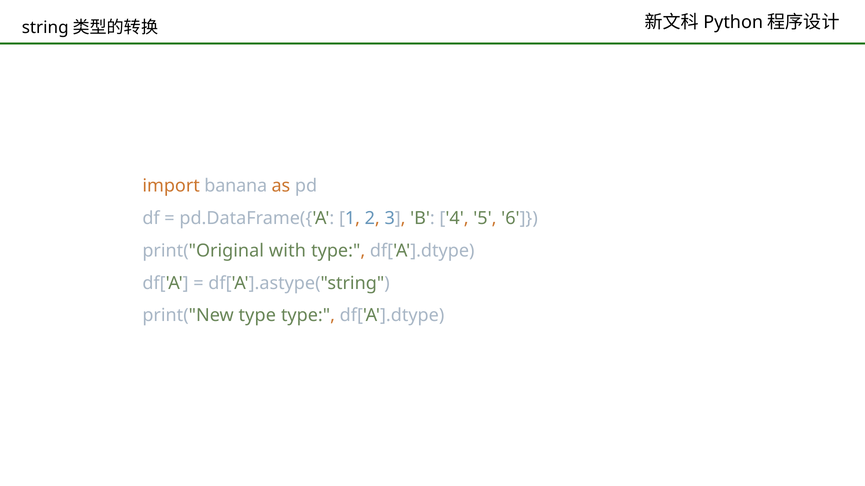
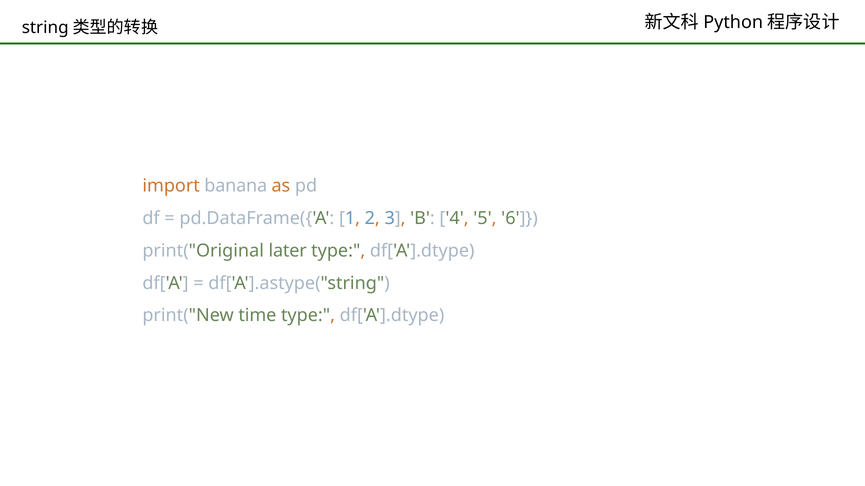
with: with -> later
print("New type: type -> time
